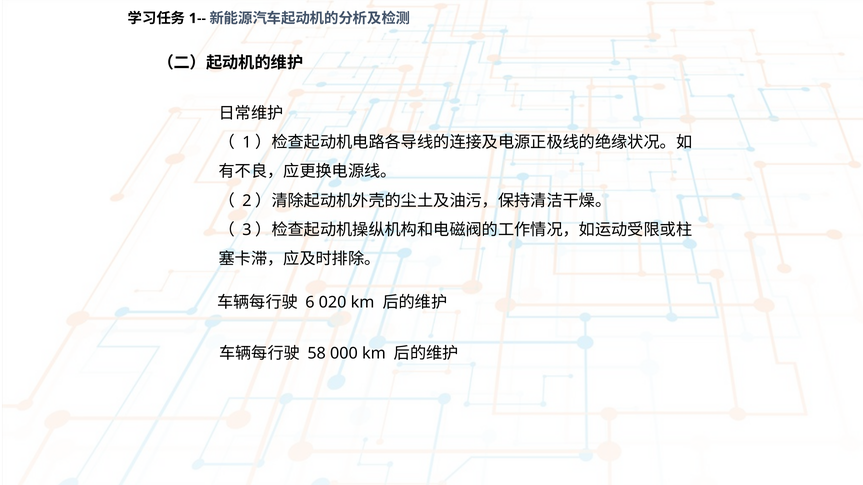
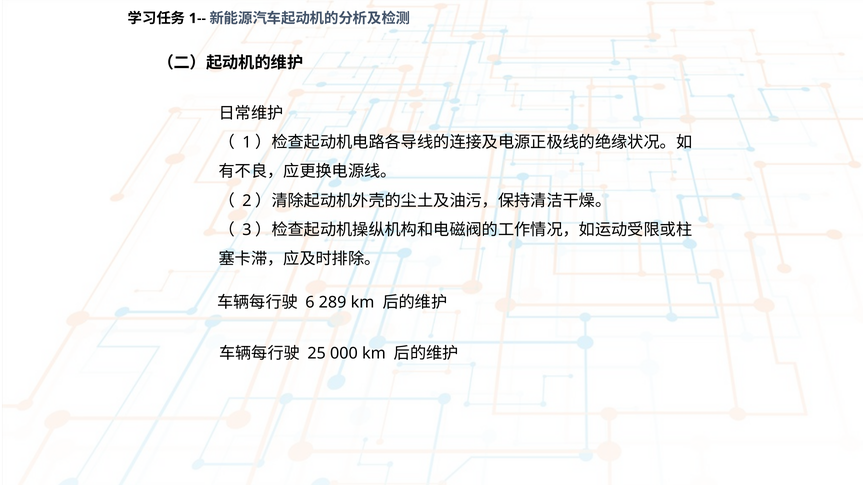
020: 020 -> 289
58: 58 -> 25
